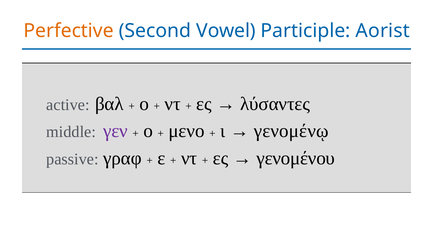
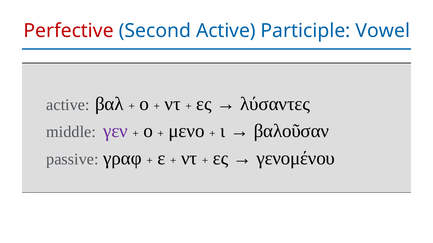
Perfective colour: orange -> red
Second Vowel: Vowel -> Active
Aorist: Aorist -> Vowel
γενομένῳ: γενομένῳ -> βαλοῦσαν
